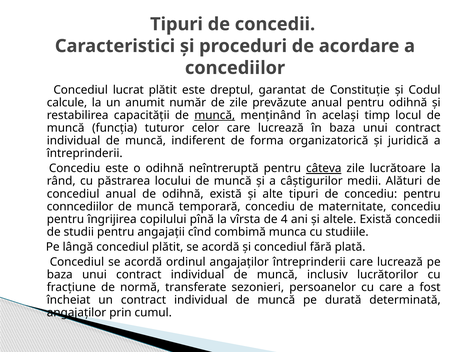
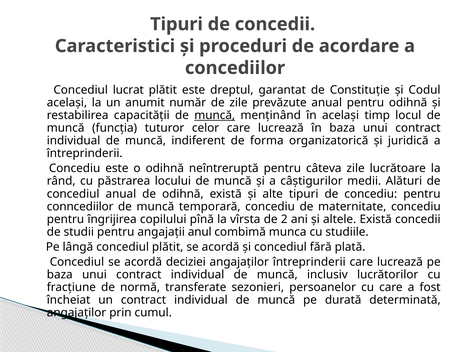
calcule at (67, 103): calcule -> același
câteva underline: present -> none
4: 4 -> 2
cînd: cînd -> anul
ordinul: ordinul -> deciziei
